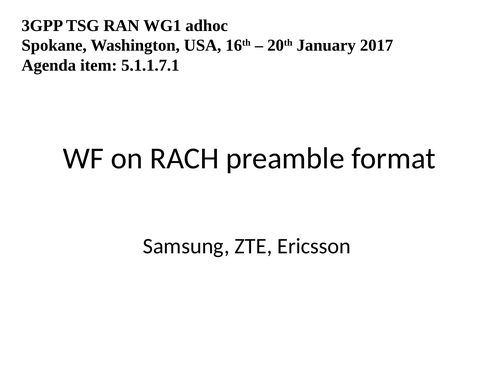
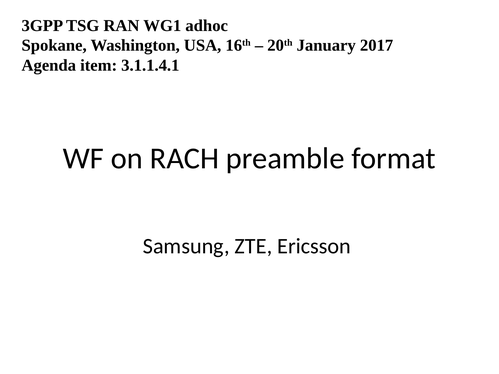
5.1.1.7.1: 5.1.1.7.1 -> 3.1.1.4.1
